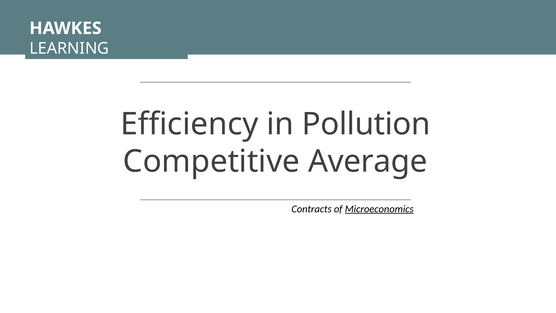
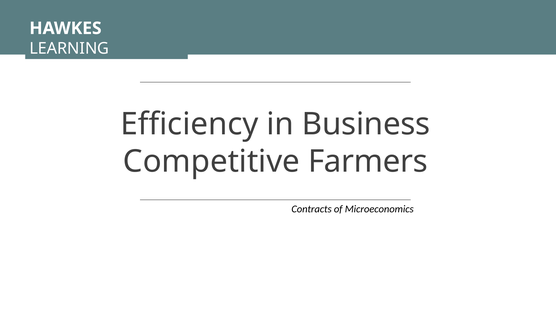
Pollution: Pollution -> Business
Average: Average -> Farmers
Microeconomics underline: present -> none
